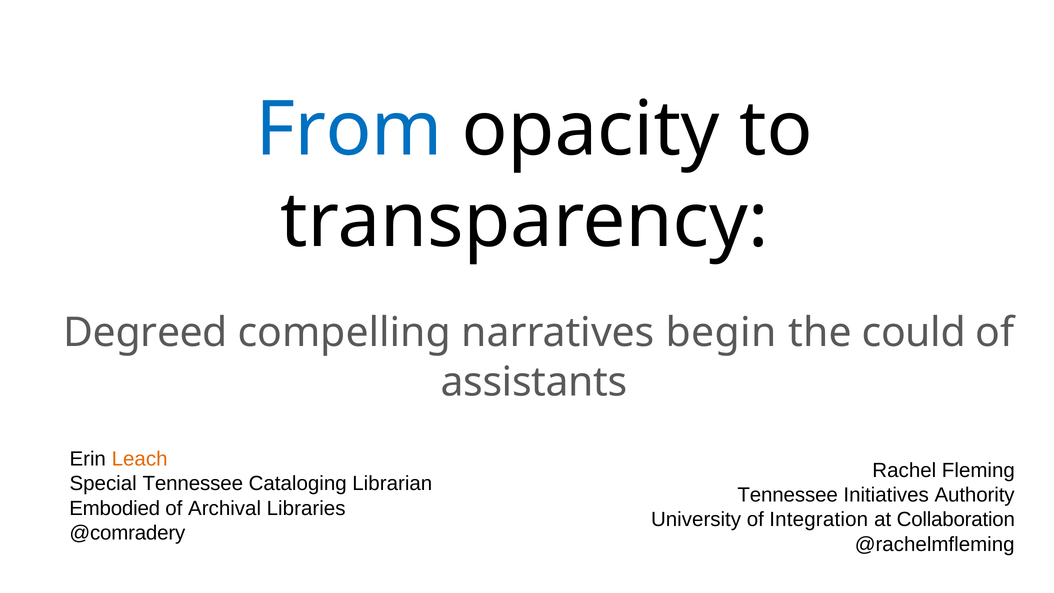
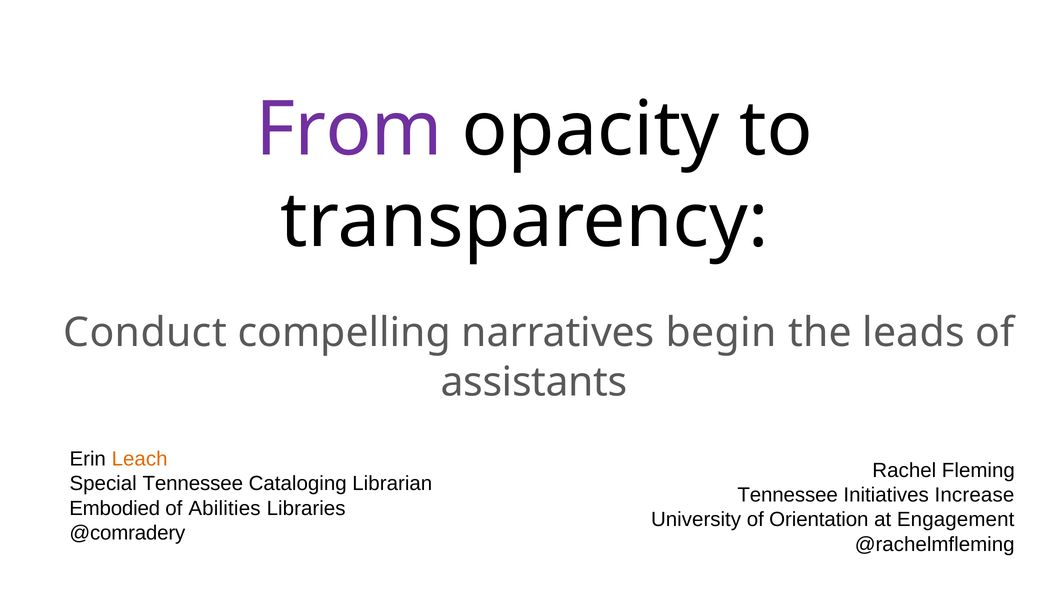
From colour: blue -> purple
Degreed: Degreed -> Conduct
could: could -> leads
Authority: Authority -> Increase
Archival: Archival -> Abilities
Integration: Integration -> Orientation
Collaboration: Collaboration -> Engagement
